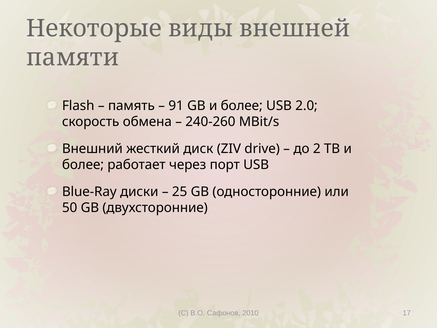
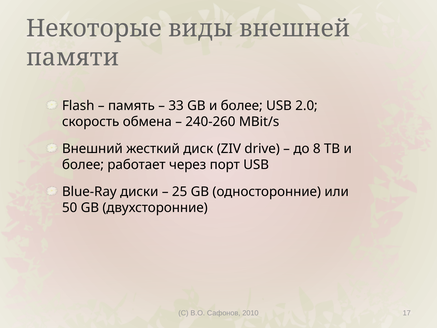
91: 91 -> 33
2: 2 -> 8
